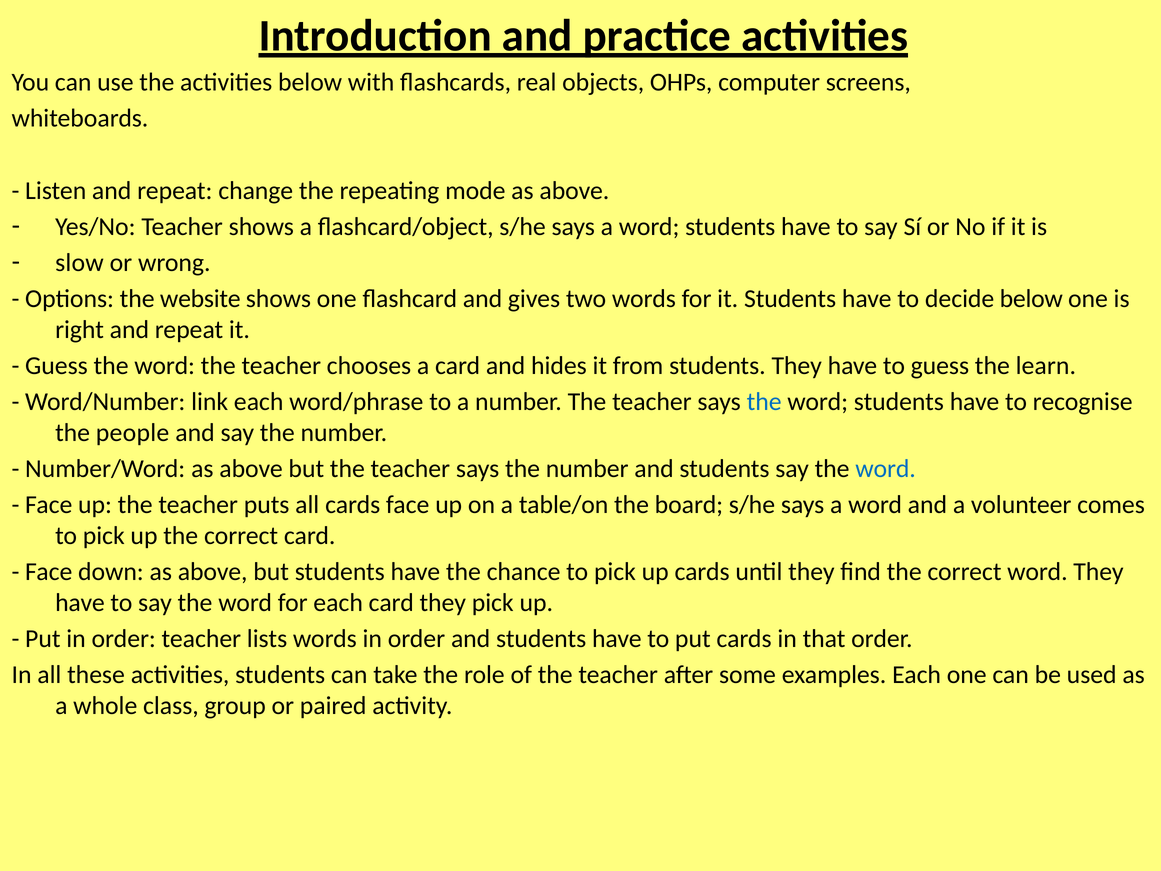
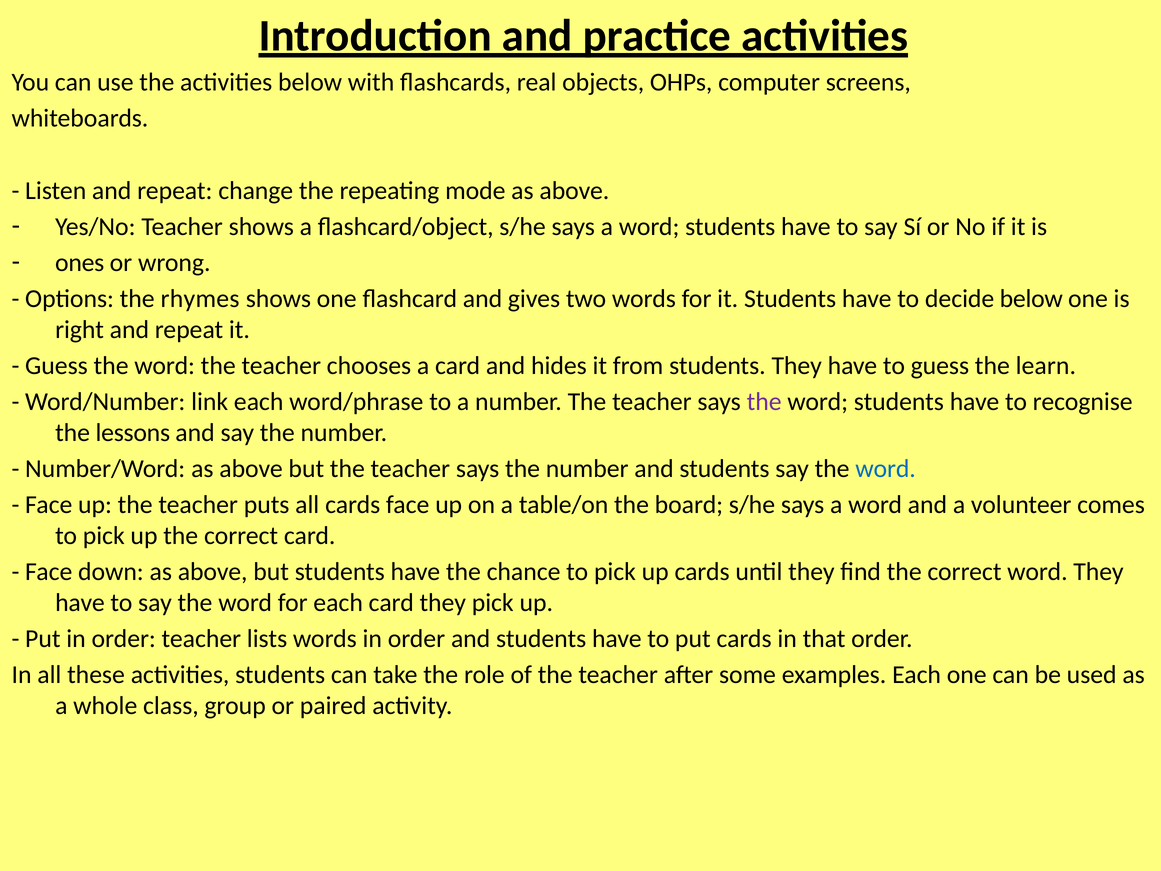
slow: slow -> ones
website: website -> rhymes
the at (764, 402) colour: blue -> purple
people: people -> lessons
